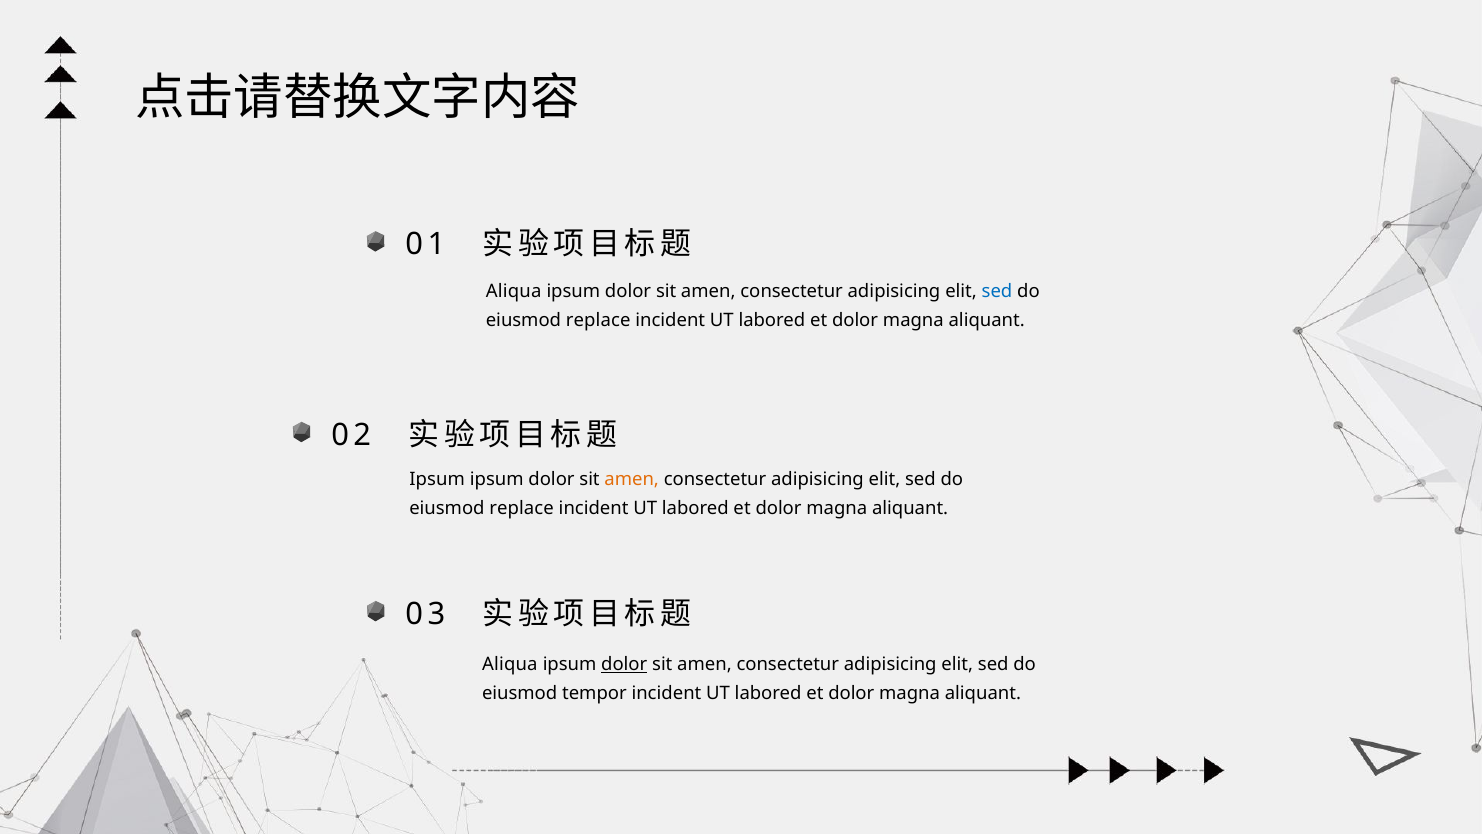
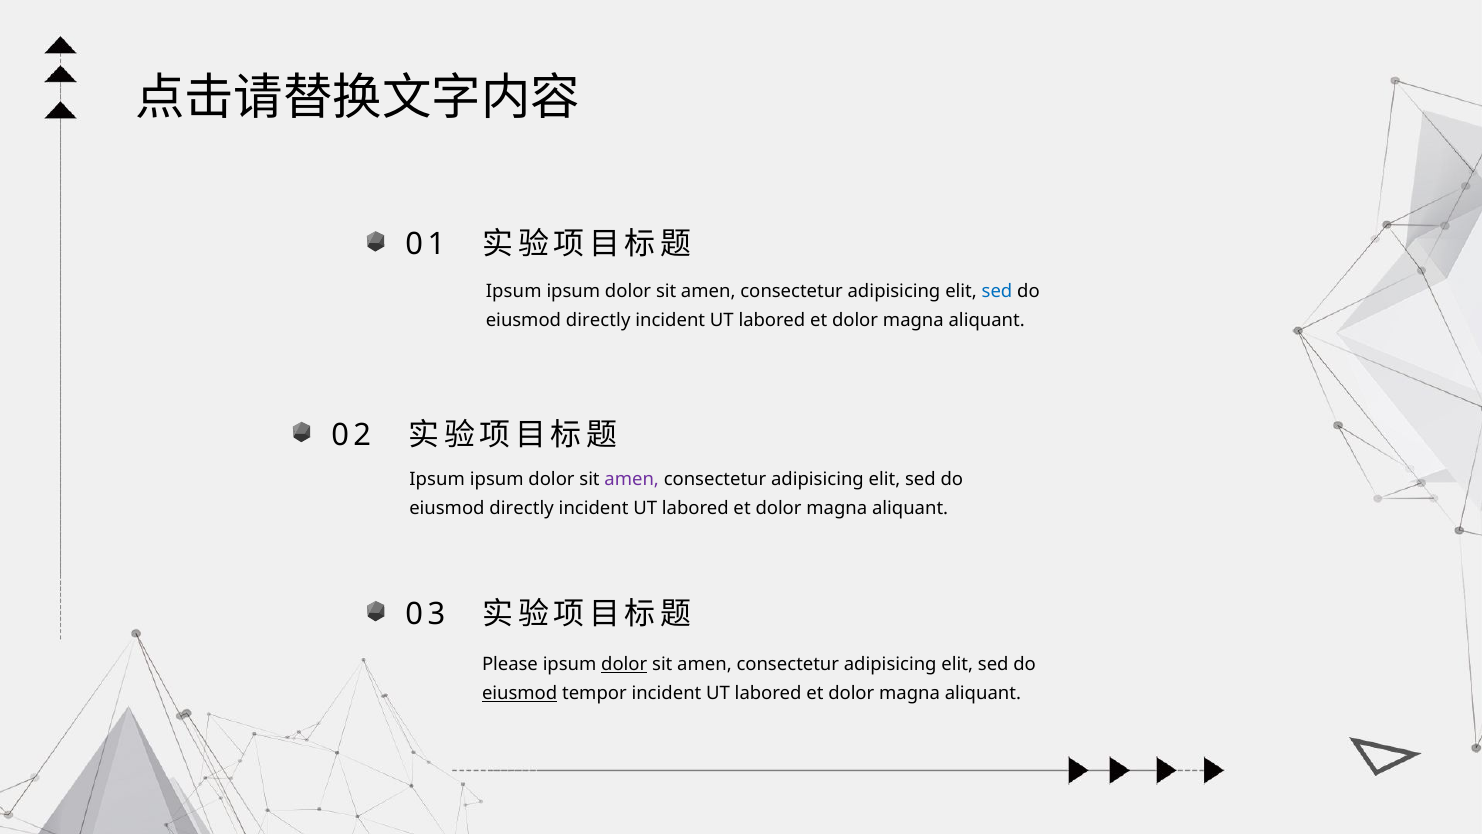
Aliqua at (514, 291): Aliqua -> Ipsum
replace at (598, 320): replace -> directly
amen at (632, 479) colour: orange -> purple
replace at (522, 508): replace -> directly
Aliqua at (510, 664): Aliqua -> Please
eiusmod at (520, 693) underline: none -> present
